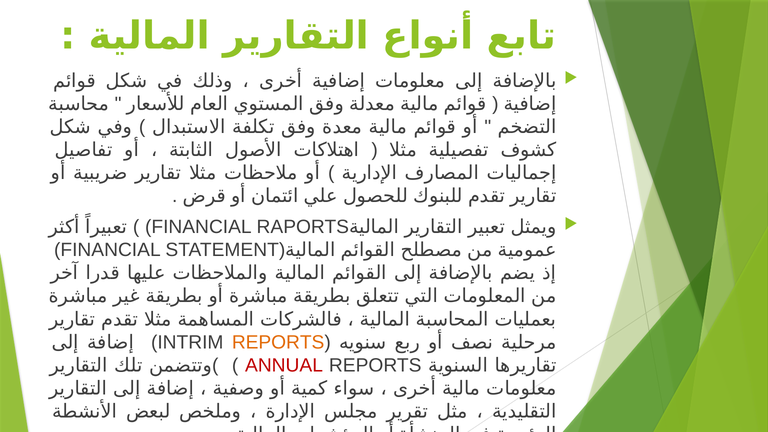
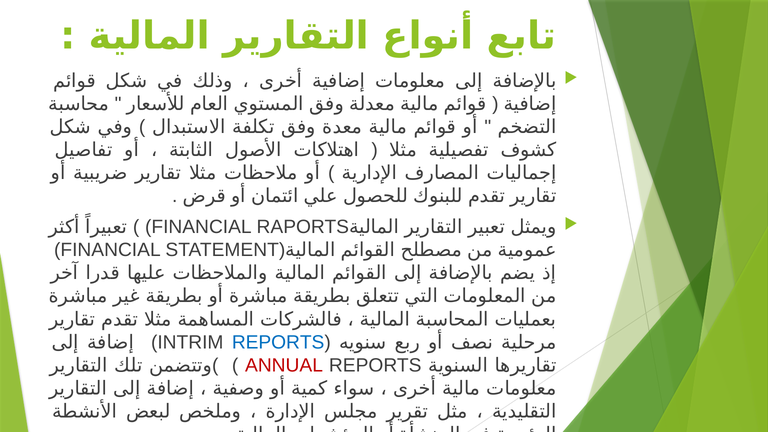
REPORTS at (278, 342) colour: orange -> blue
